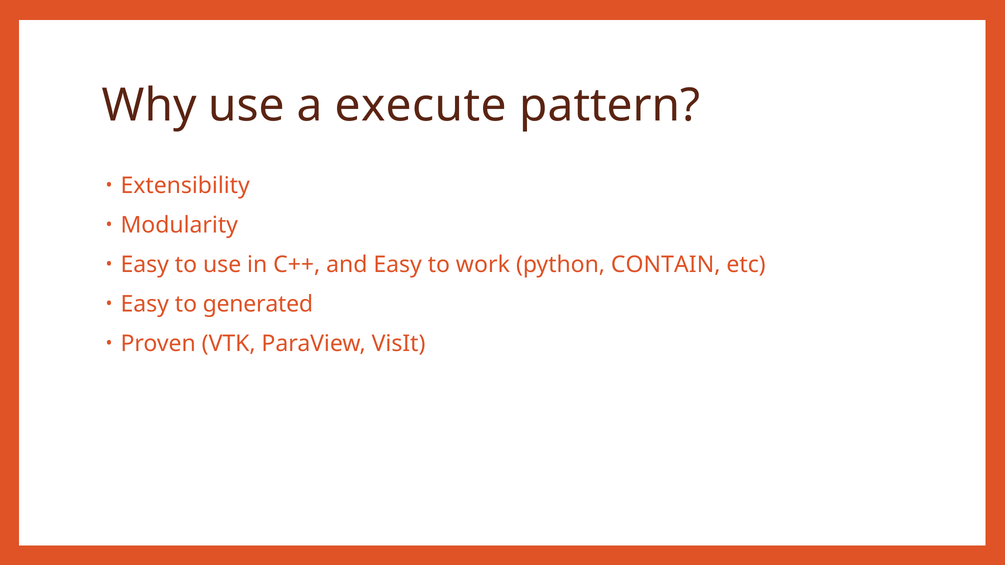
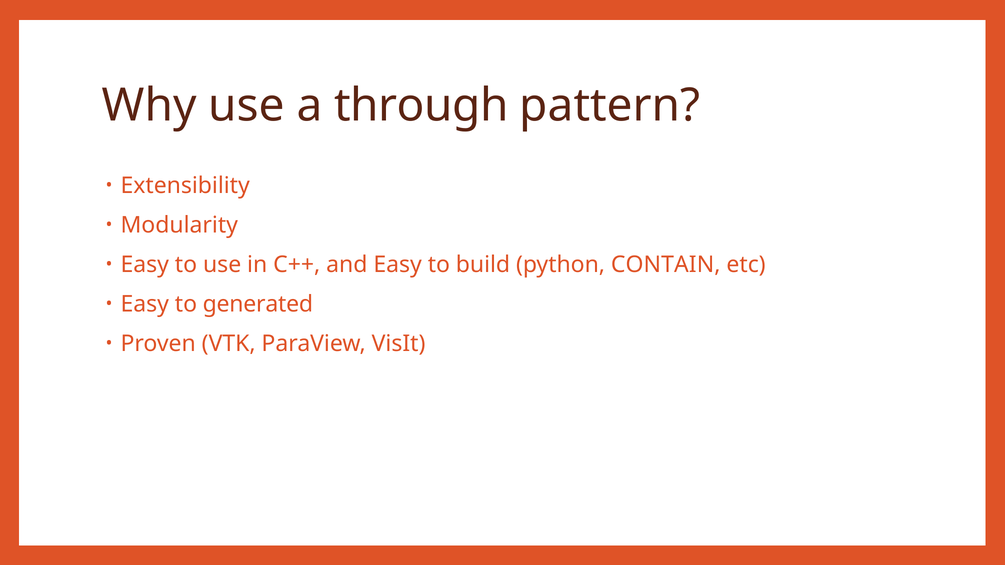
execute: execute -> through
work: work -> build
